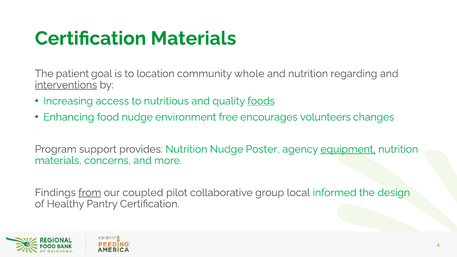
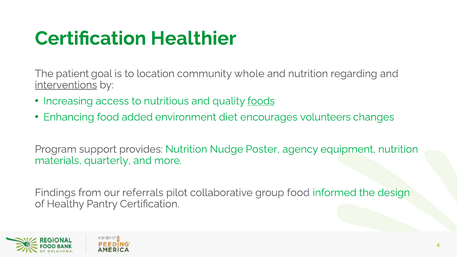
Certification Materials: Materials -> Healthier
food nudge: nudge -> added
free: free -> diet
equipment underline: present -> none
concerns: concerns -> quarterly
from underline: present -> none
coupled: coupled -> referrals
group local: local -> food
